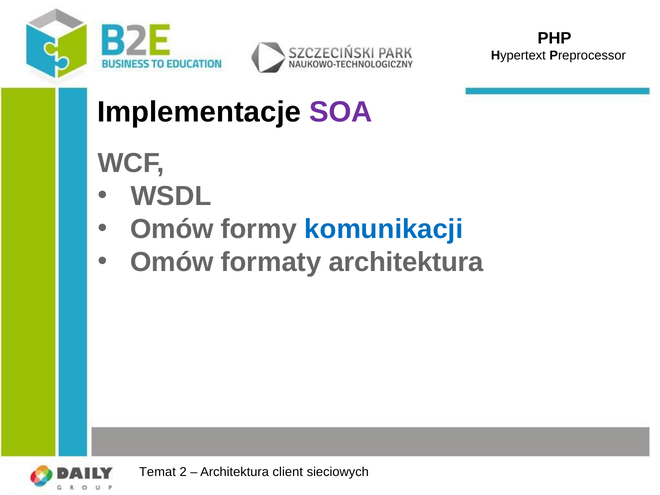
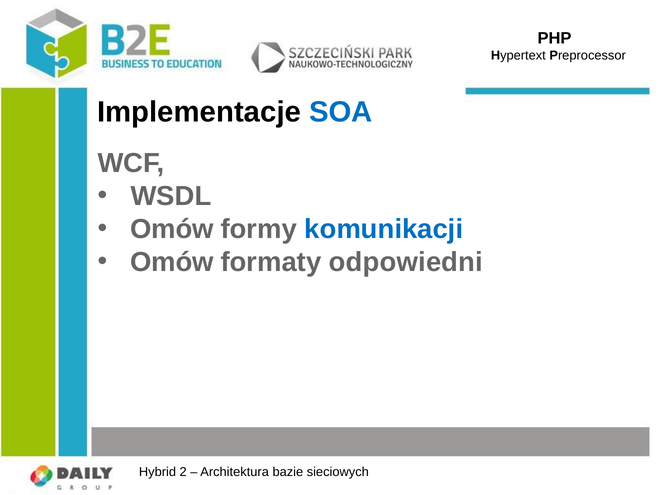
SOA colour: purple -> blue
formaty architektura: architektura -> odpowiedni
Temat: Temat -> Hybrid
client: client -> bazie
